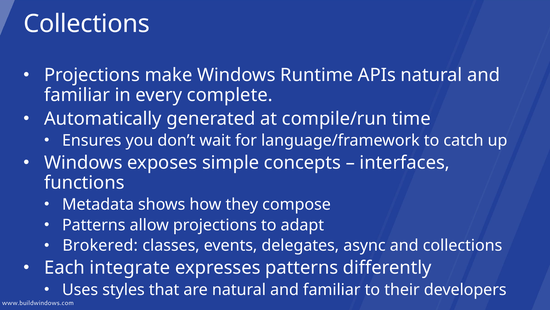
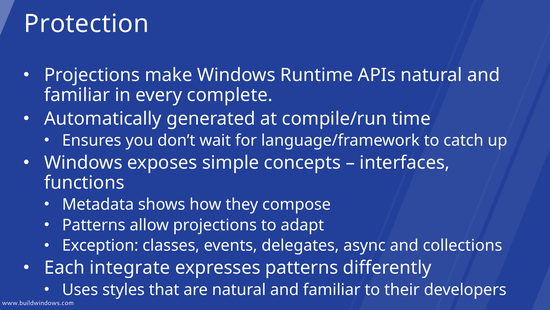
Collections at (87, 24): Collections -> Protection
Brokered: Brokered -> Exception
